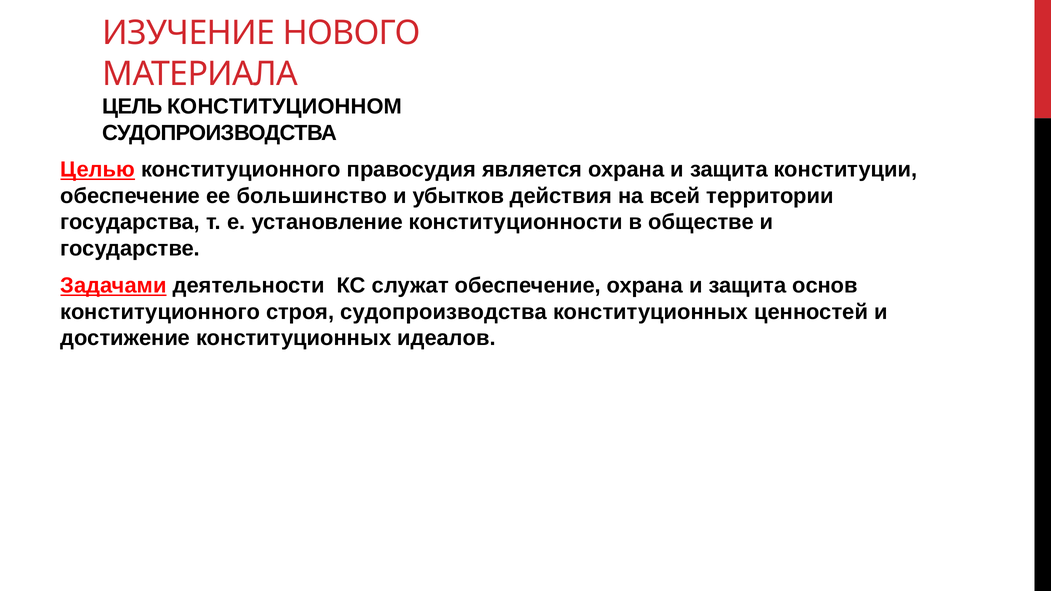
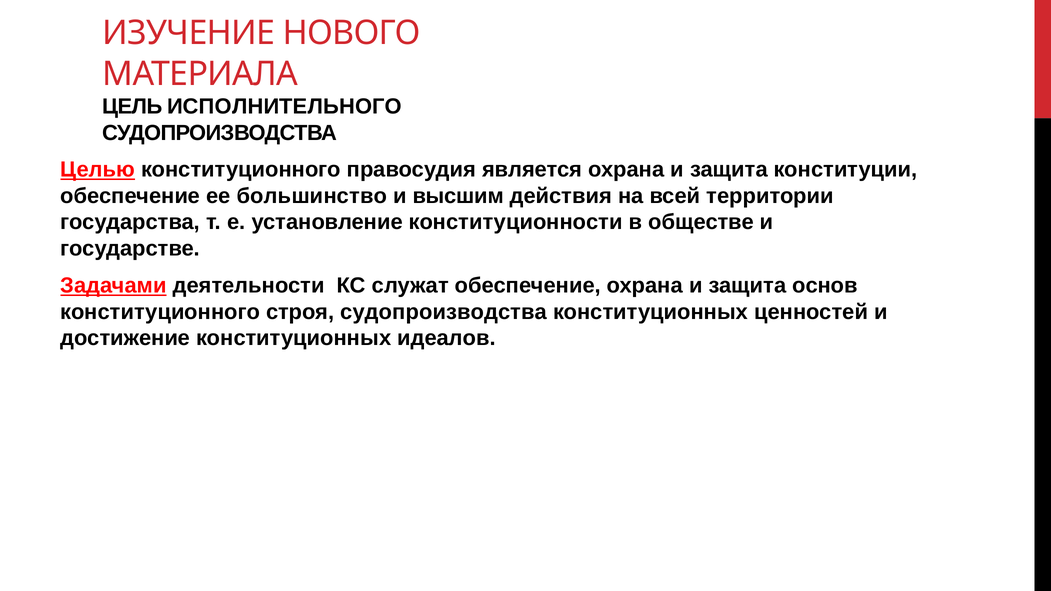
КОНСТИТУЦИОННОМ: КОНСТИТУЦИОННОМ -> ИСПОЛНИТЕЛЬНОГО
убытков: убытков -> высшим
